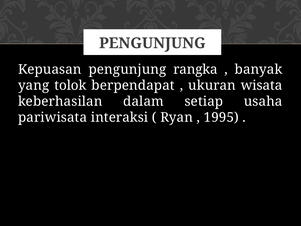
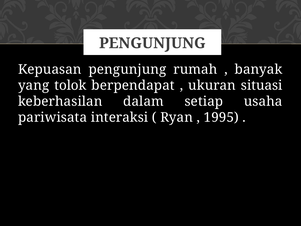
rangka: rangka -> rumah
wisata: wisata -> situasi
